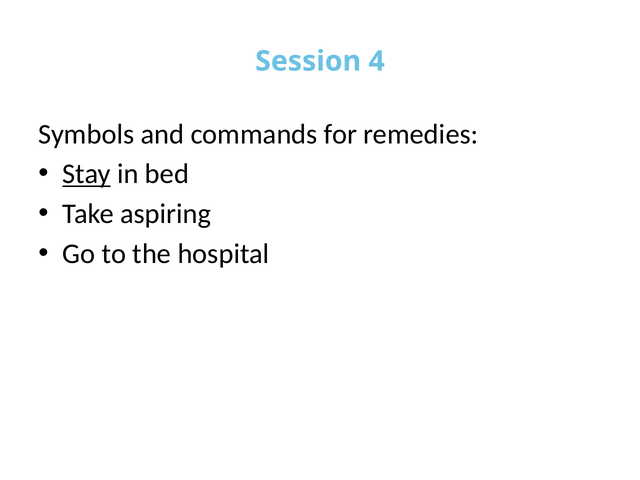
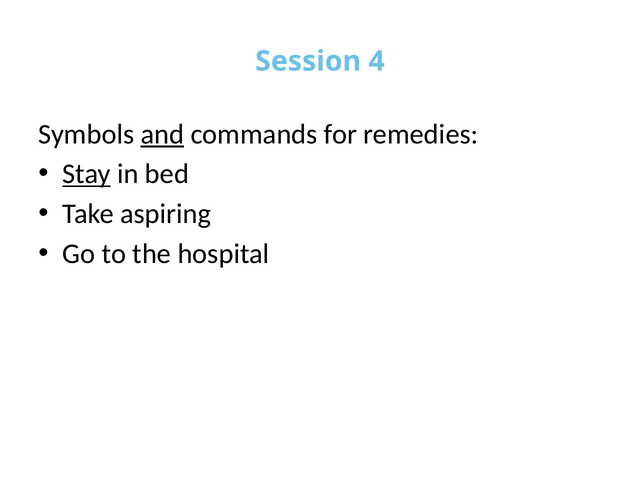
and underline: none -> present
